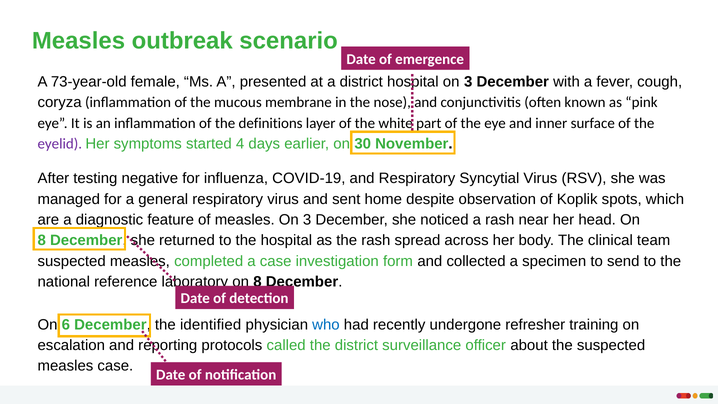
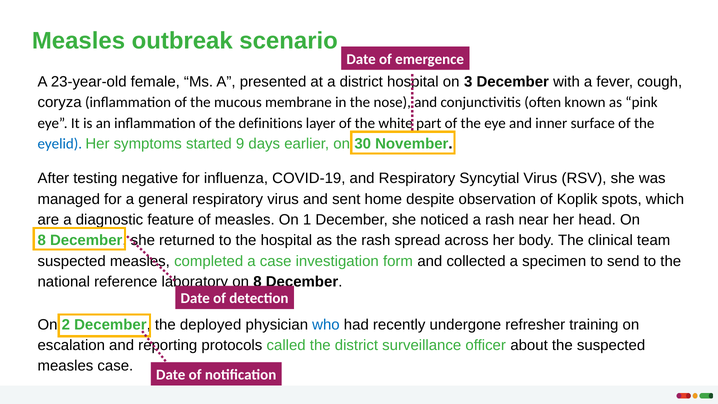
73-year-old: 73-year-old -> 23-year-old
eyelid colour: purple -> blue
4: 4 -> 9
measles On 3: 3 -> 1
6: 6 -> 2
identified: identified -> deployed
